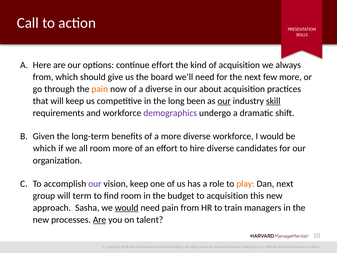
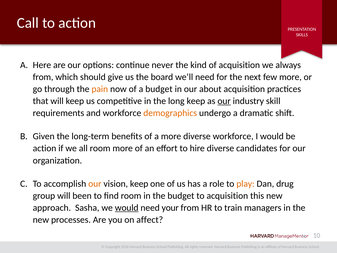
continue effort: effort -> never
a diverse: diverse -> budget
long been: been -> keep
skill underline: present -> none
demographics colour: purple -> orange
which at (44, 148): which -> action
our at (95, 184) colour: purple -> orange
Dan next: next -> drug
term: term -> been
need pain: pain -> your
Are at (100, 220) underline: present -> none
talent: talent -> affect
